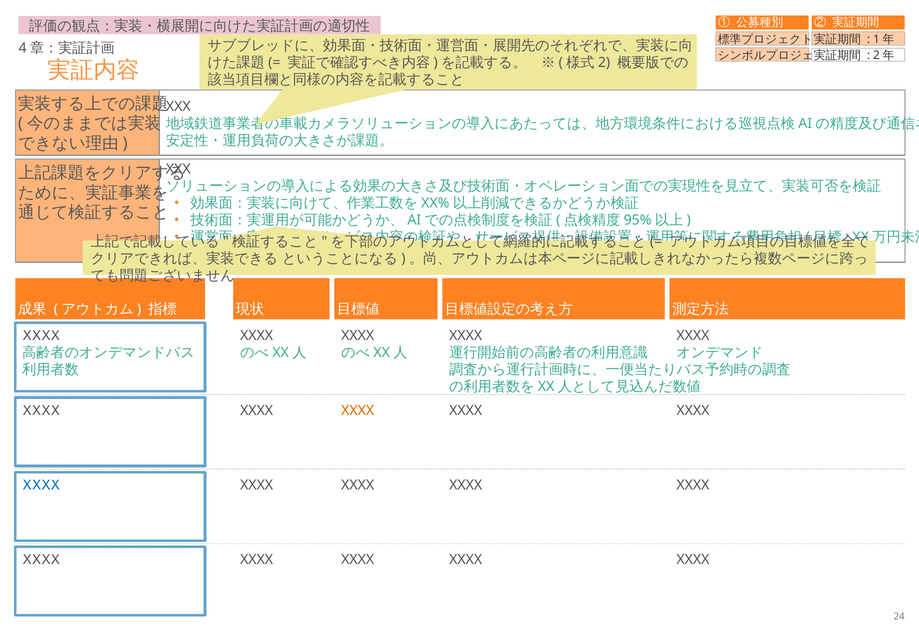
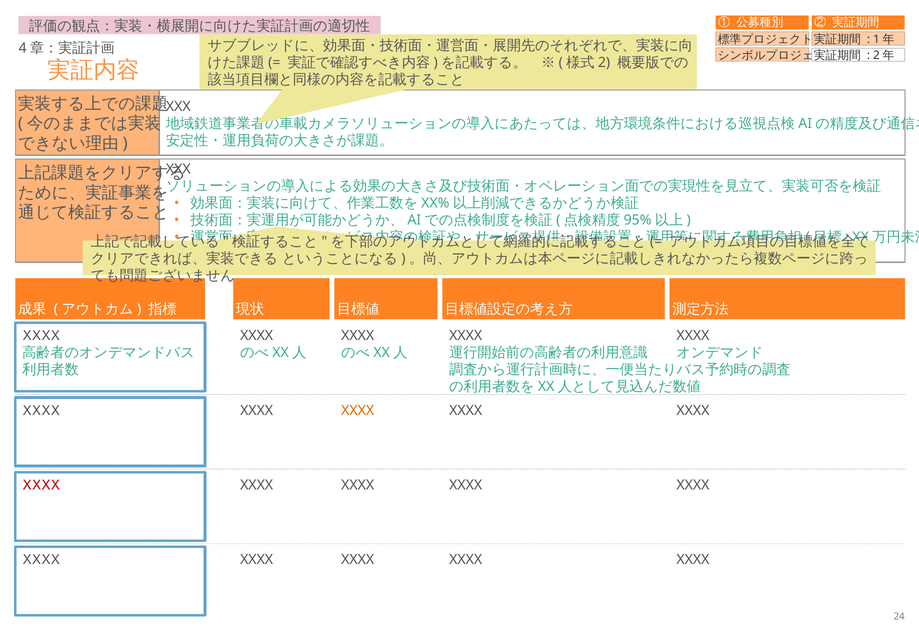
XXXX at (41, 485) colour: blue -> red
